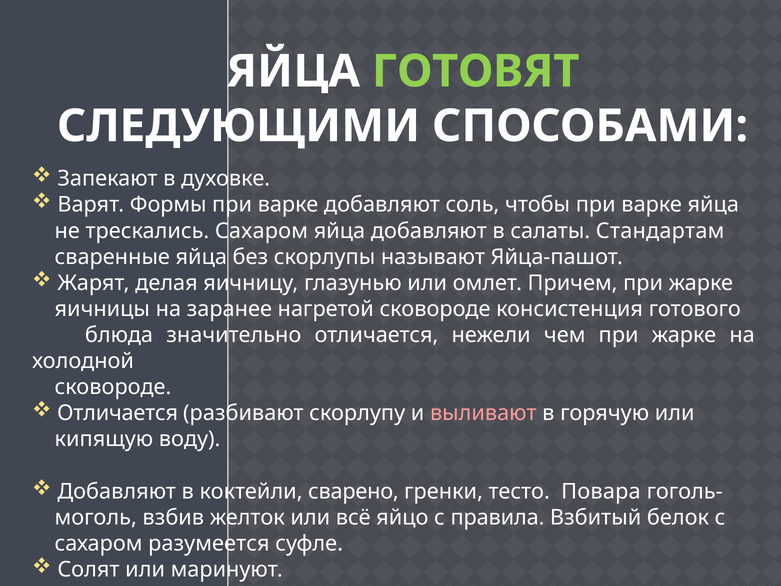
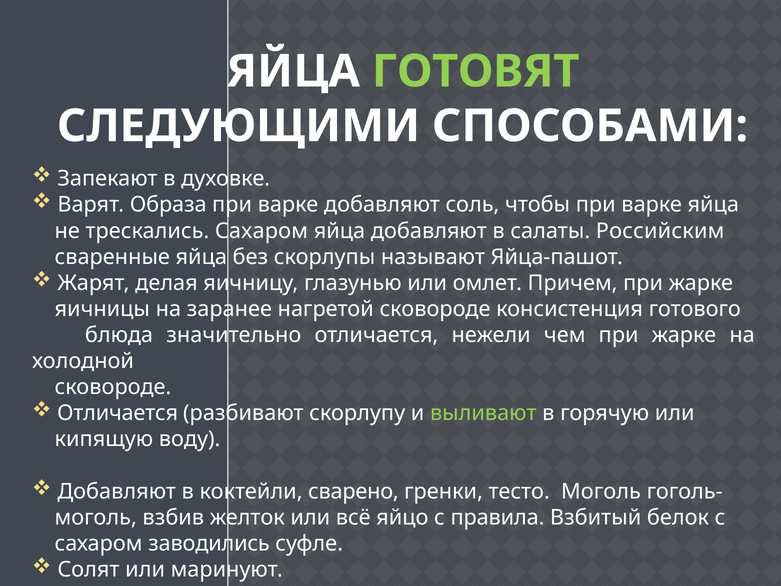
Формы: Формы -> Образа
Стандартам: Стандартам -> Российским
выливают colour: pink -> light green
тесто Повара: Повара -> Моголь
разумеется: разумеется -> заводились
